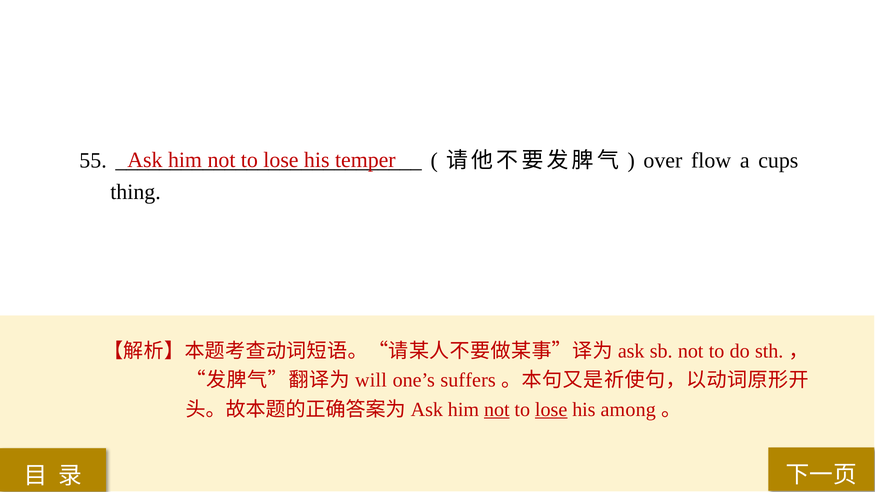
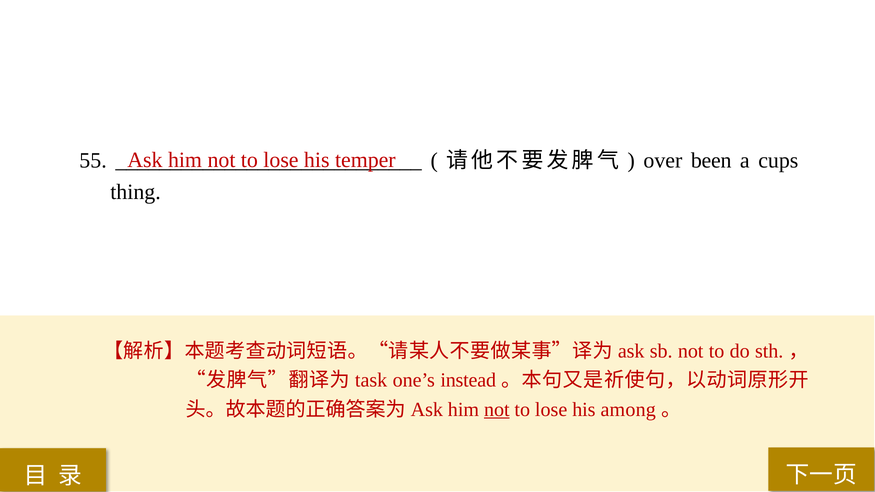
flow: flow -> been
will: will -> task
suffers: suffers -> instead
lose at (551, 410) underline: present -> none
